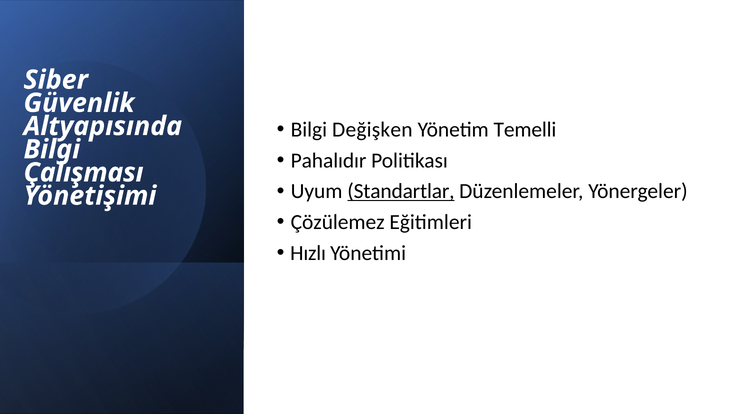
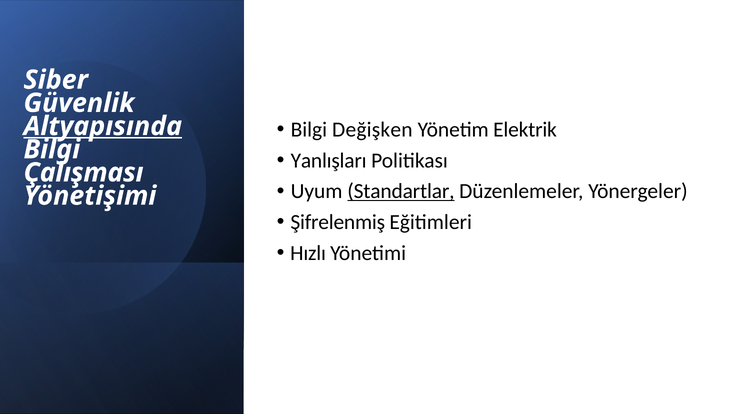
Temelli: Temelli -> Elektrik
Altyapısında underline: none -> present
Pahalıdır: Pahalıdır -> Yanlışları
Çözülemez: Çözülemez -> Şifrelenmiş
